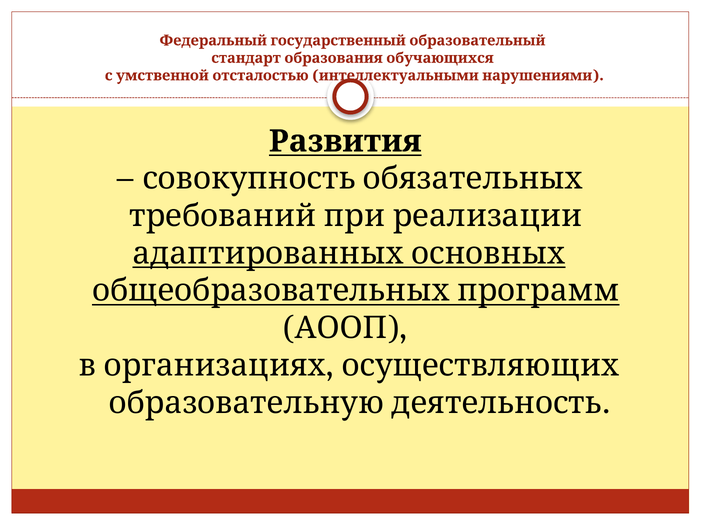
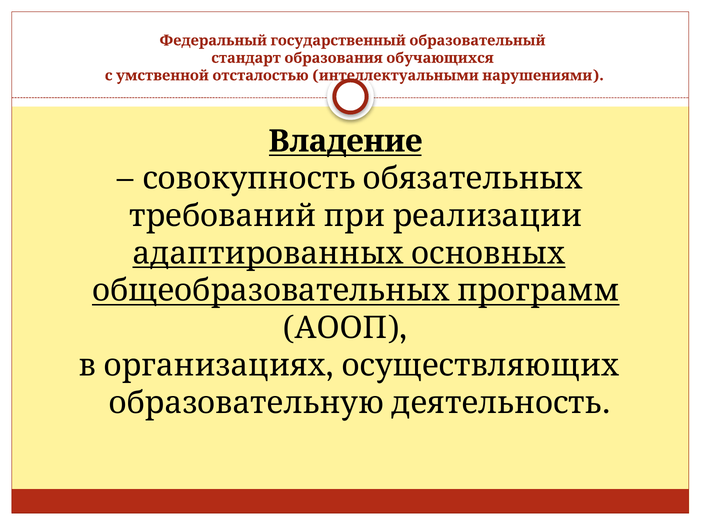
Развития: Развития -> Владение
